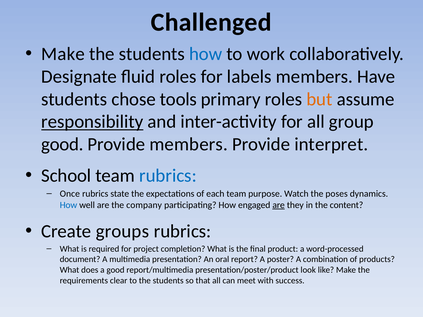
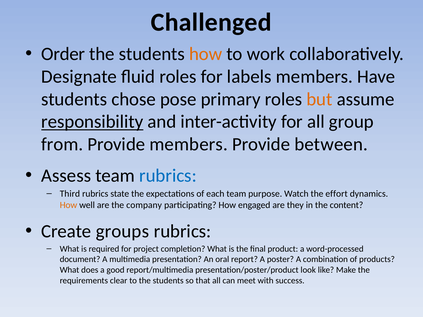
Make at (63, 54): Make -> Order
how at (206, 54) colour: blue -> orange
tools: tools -> pose
good at (62, 144): good -> from
interpret: interpret -> between
School: School -> Assess
Once: Once -> Third
poses: poses -> effort
How at (68, 205) colour: blue -> orange
are at (279, 205) underline: present -> none
